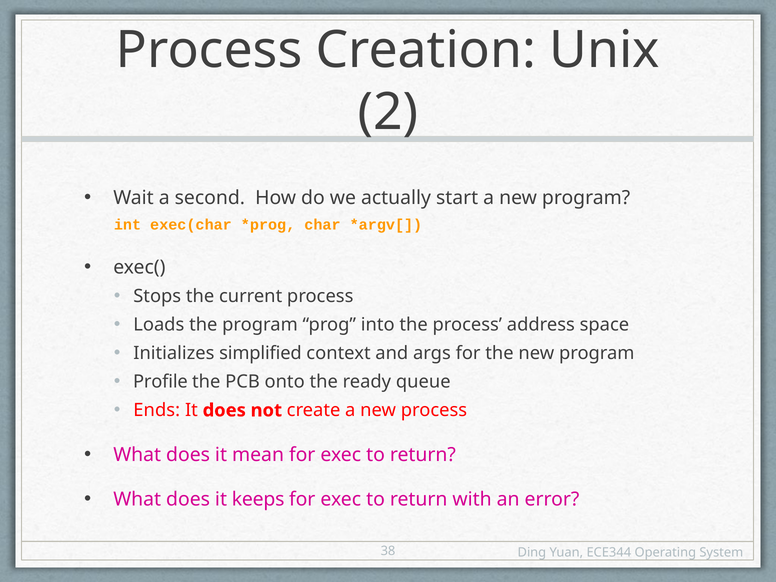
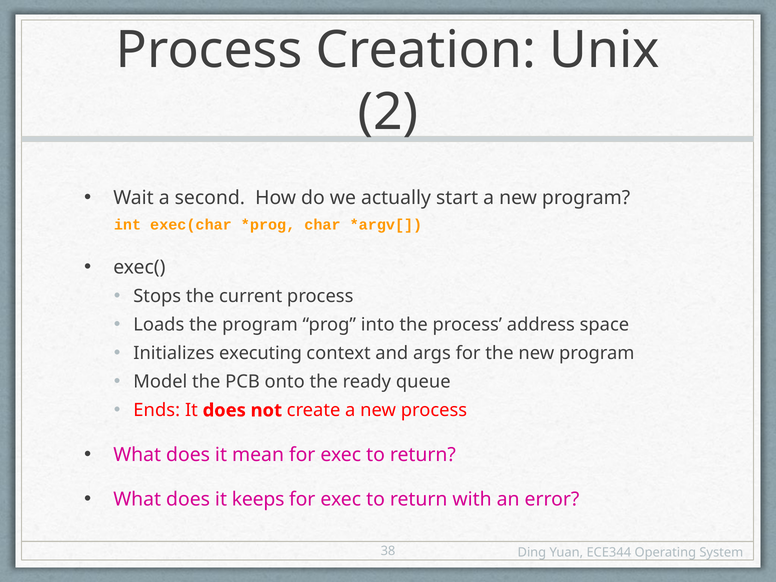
simplified: simplified -> executing
Profile: Profile -> Model
